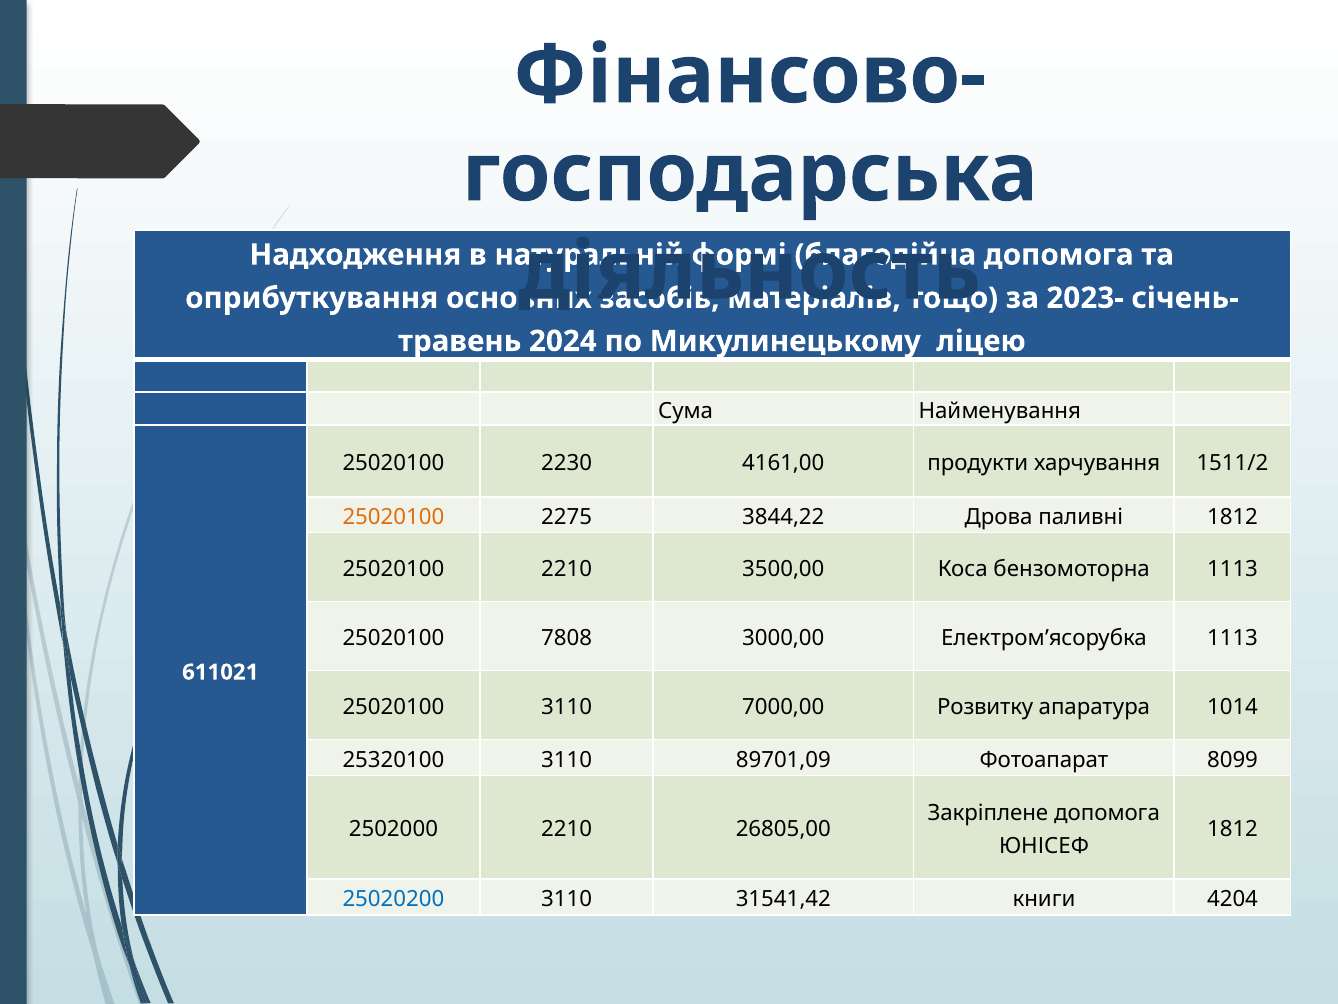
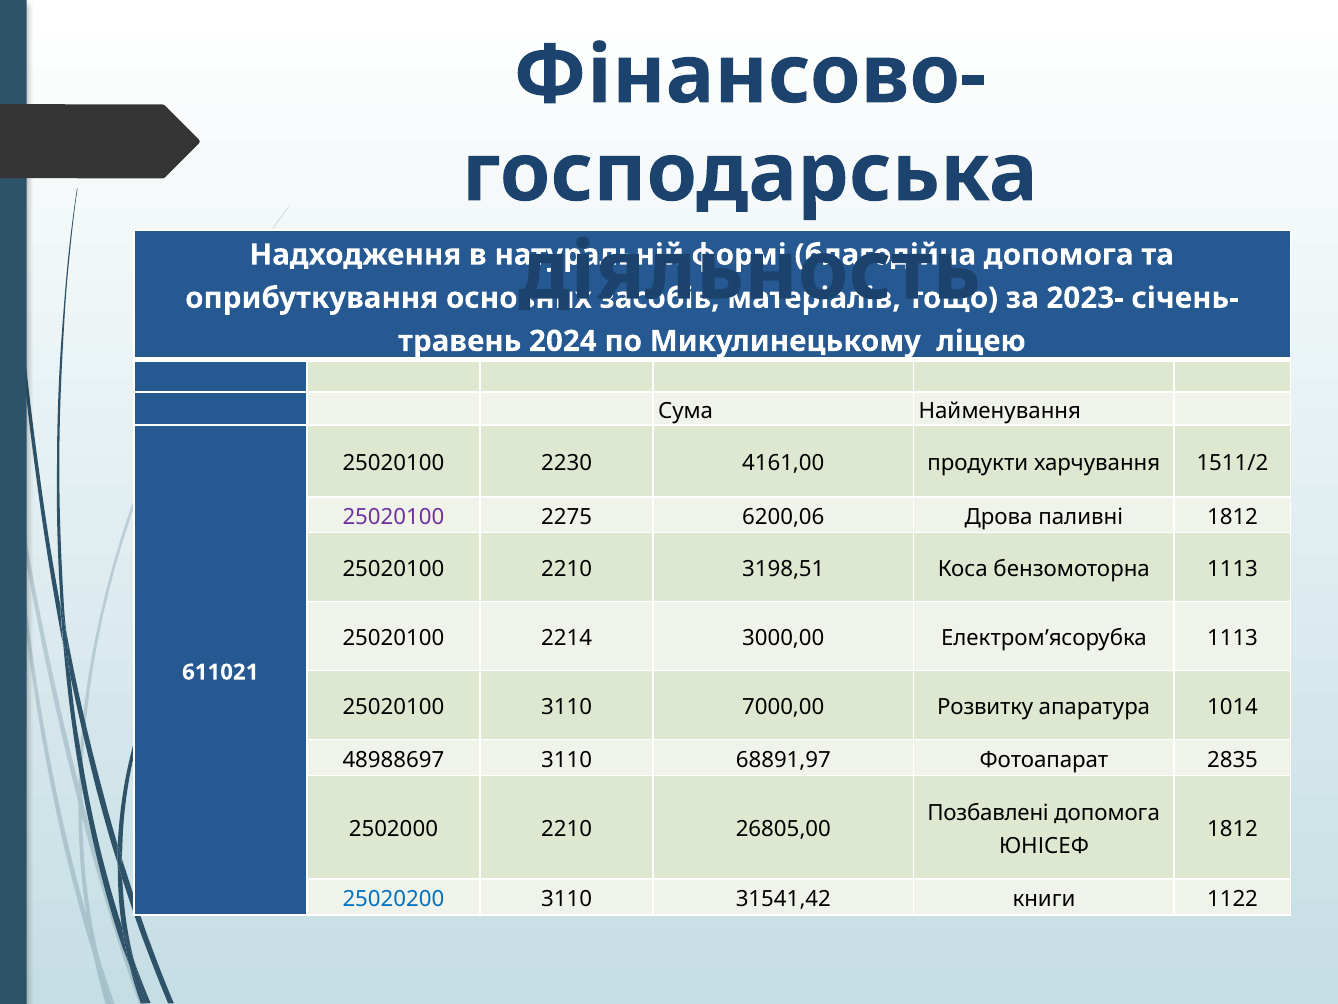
25020100 at (393, 517) colour: orange -> purple
3844,22: 3844,22 -> 6200,06
3500,00: 3500,00 -> 3198,51
7808: 7808 -> 2214
25320100: 25320100 -> 48988697
89701,09: 89701,09 -> 68891,97
8099: 8099 -> 2835
Закріплене: Закріплене -> Позбавлені
4204: 4204 -> 1122
